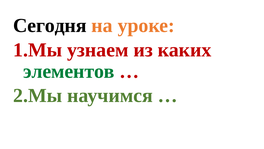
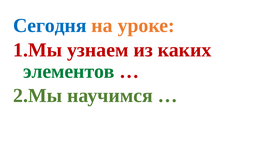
Сегодня colour: black -> blue
